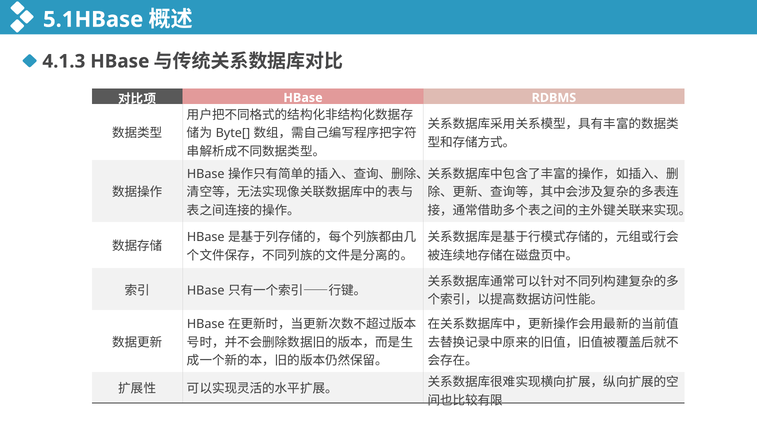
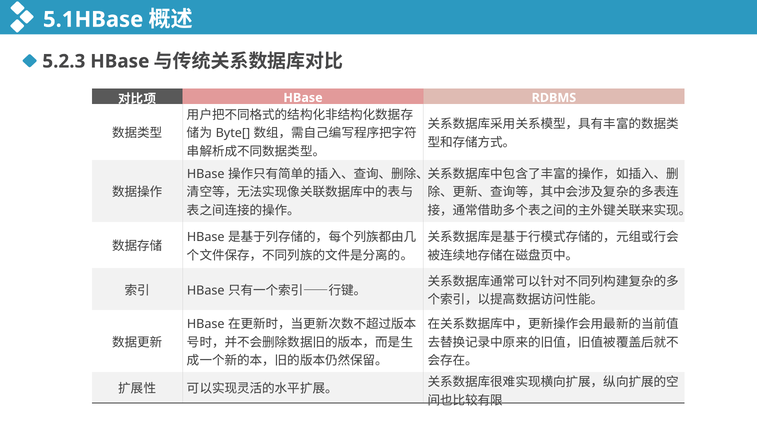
4.1.3: 4.1.3 -> 5.2.3
